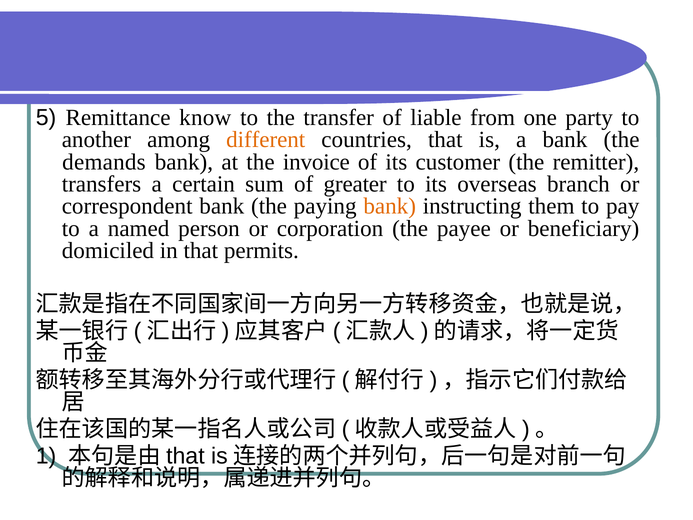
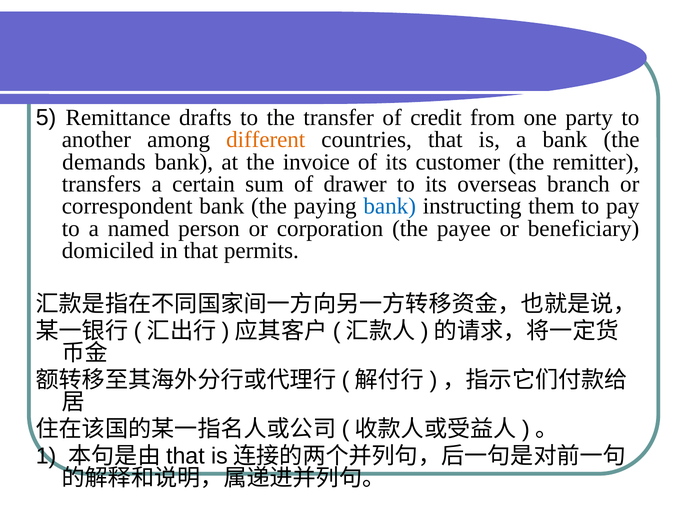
know: know -> drafts
liable: liable -> credit
greater: greater -> drawer
bank at (390, 206) colour: orange -> blue
